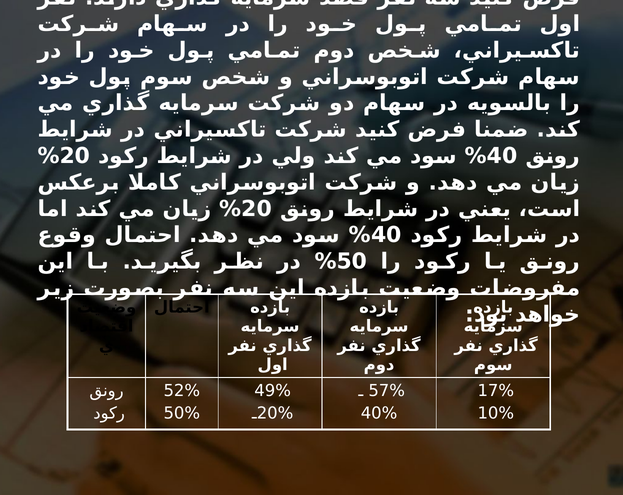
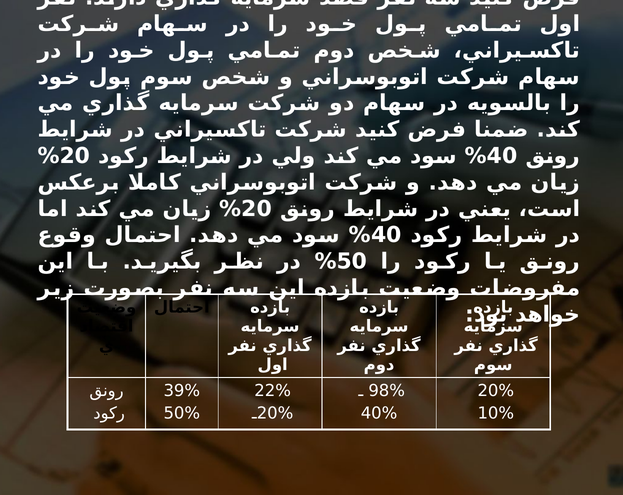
52%: 52% -> 39%
49%: 49% -> 22%
57%: 57% -> 98%
17% at (496, 390): 17% -> 20%
